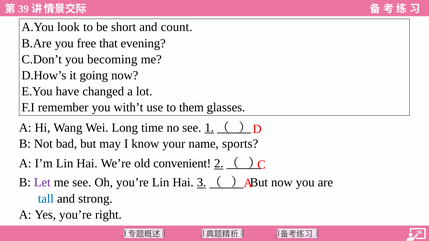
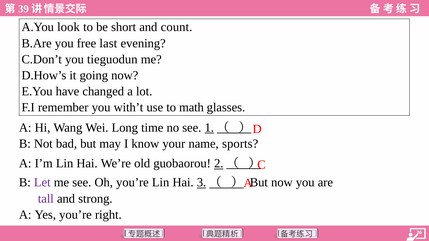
that: that -> last
becoming: becoming -> tieguodun
them: them -> math
convenient: convenient -> guobaorou
tall colour: blue -> purple
